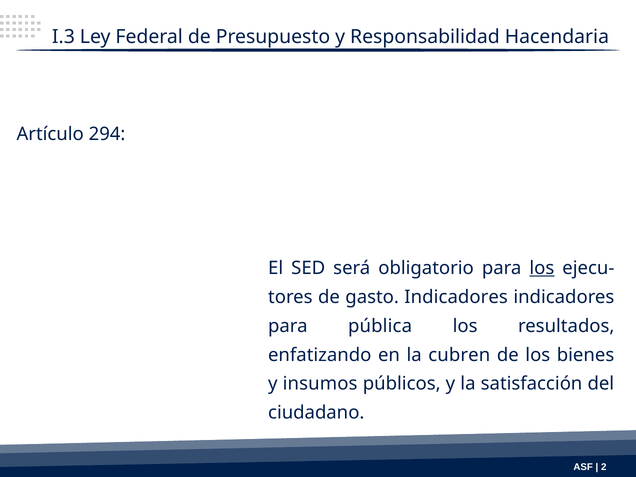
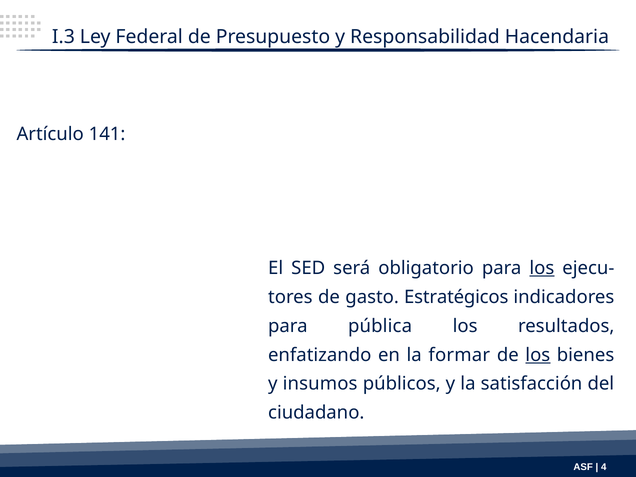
294: 294 -> 141
gasto Indicadores: Indicadores -> Estratégicos
cubren: cubren -> formar
los at (538, 355) underline: none -> present
2: 2 -> 4
